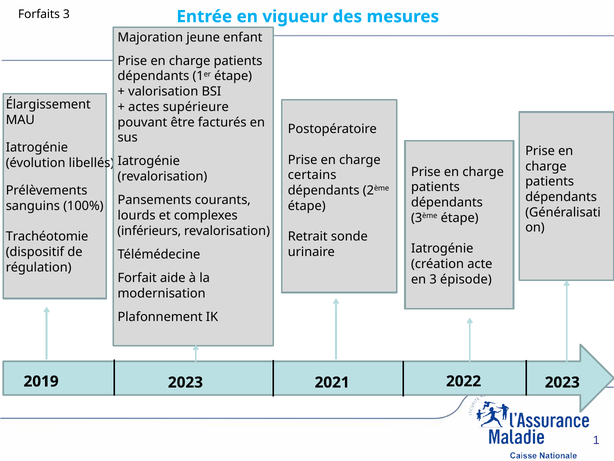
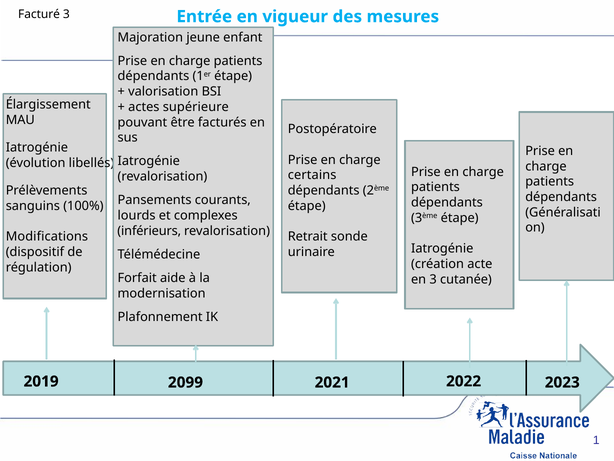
Forfaits: Forfaits -> Facturé
Trachéotomie: Trachéotomie -> Modifications
épisode: épisode -> cutanée
2019 2023: 2023 -> 2099
